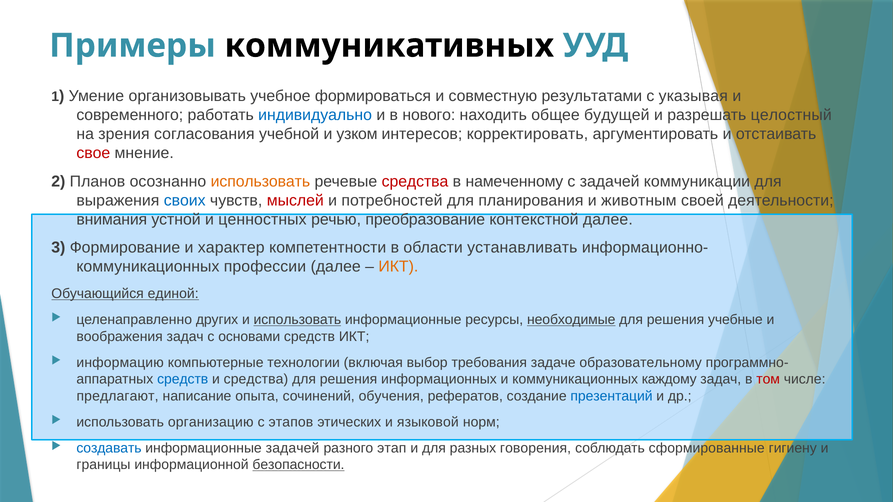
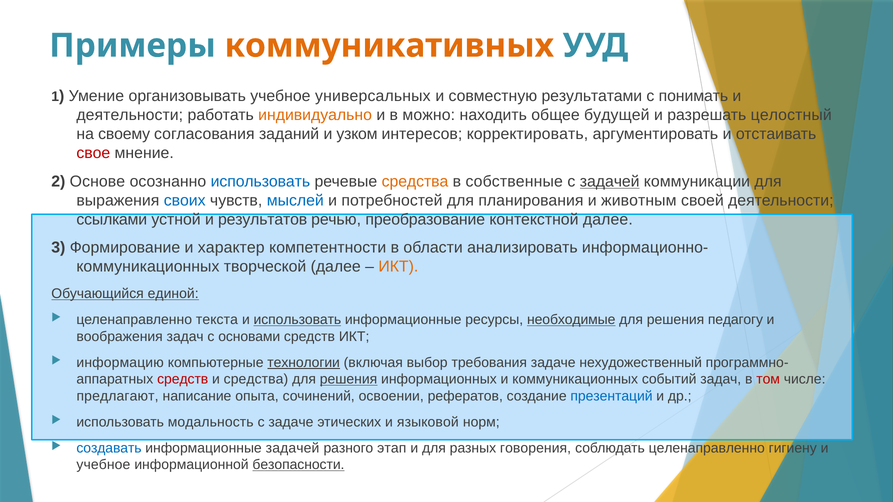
коммуникативных colour: black -> orange
формироваться: формироваться -> универсальных
указывая: указывая -> понимать
современного at (130, 115): современного -> деятельности
индивидуально colour: blue -> orange
нового: нового -> можно
зрения: зрения -> своему
учебной: учебной -> заданий
Планов: Планов -> Основе
использовать at (260, 182) colour: orange -> blue
средства at (415, 182) colour: red -> orange
намеченному: намеченному -> собственные
задачей at (610, 182) underline: none -> present
мыслей colour: red -> blue
внимания: внимания -> ссылками
ценностных: ценностных -> результатов
устанавливать: устанавливать -> анализировать
профессии: профессии -> творческой
других: других -> текста
учебные: учебные -> педагогу
технологии underline: none -> present
образовательному: образовательному -> нехудожественный
средств at (183, 379) colour: blue -> red
решения at (349, 379) underline: none -> present
каждому: каждому -> событий
обучения: обучения -> освоении
организацию: организацию -> модальность
с этапов: этапов -> задаче
соблюдать сформированные: сформированные -> целенаправленно
границы at (103, 465): границы -> учебное
